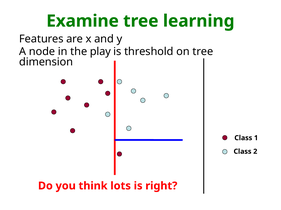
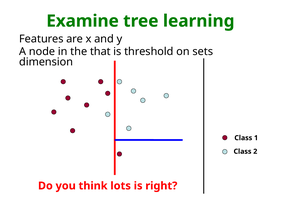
play: play -> that
on tree: tree -> sets
